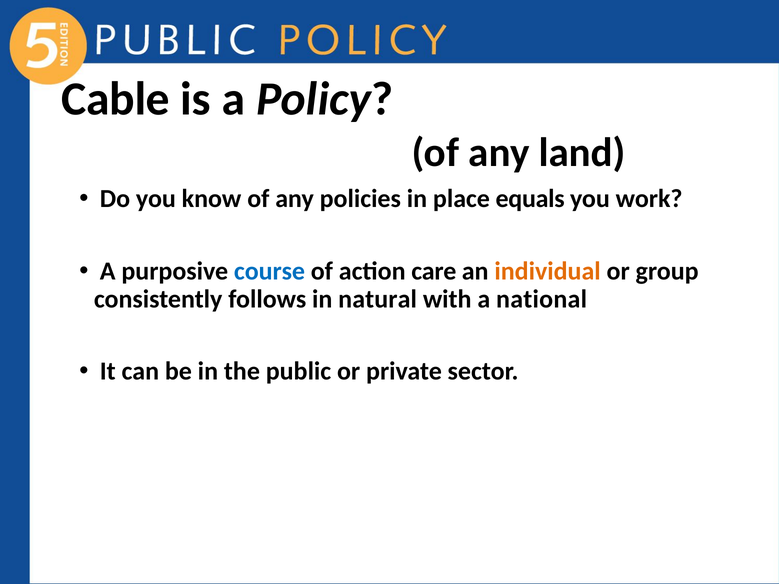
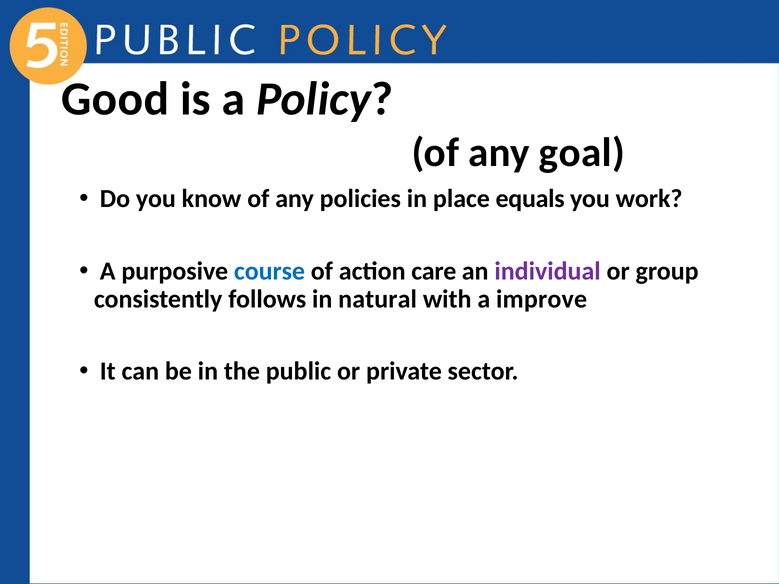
Cable: Cable -> Good
land: land -> goal
individual colour: orange -> purple
national: national -> improve
